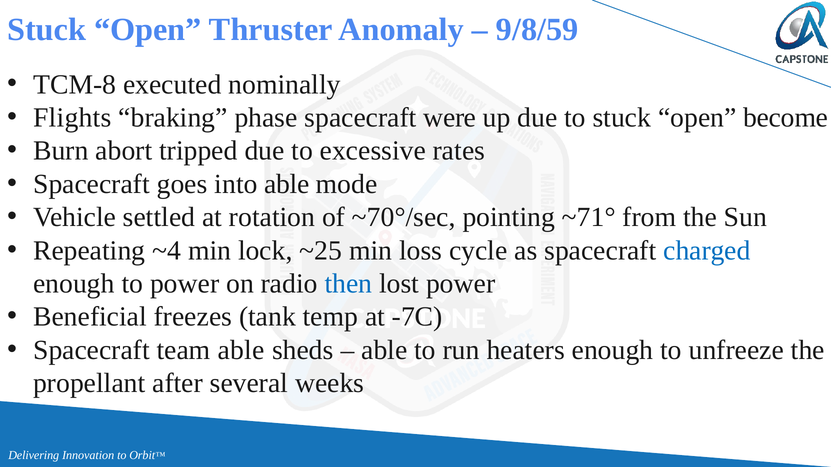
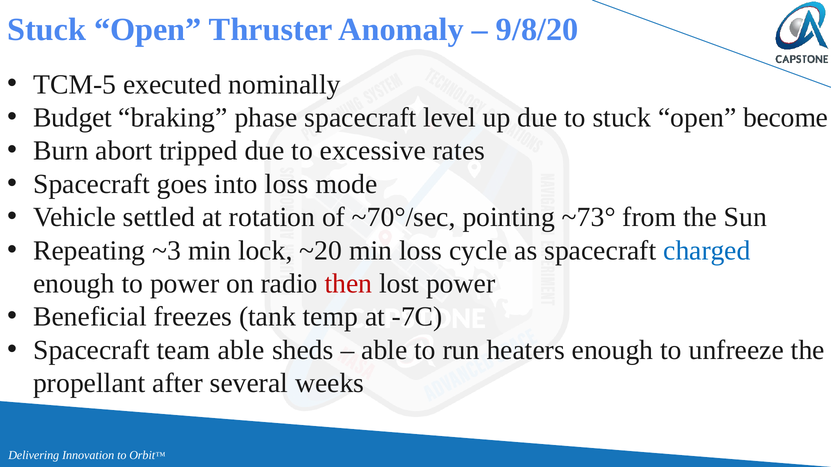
9/8/59: 9/8/59 -> 9/8/20
TCM-8: TCM-8 -> TCM-5
Flights: Flights -> Budget
were: were -> level
into able: able -> loss
~71°: ~71° -> ~73°
~4: ~4 -> ~3
~25: ~25 -> ~20
then colour: blue -> red
